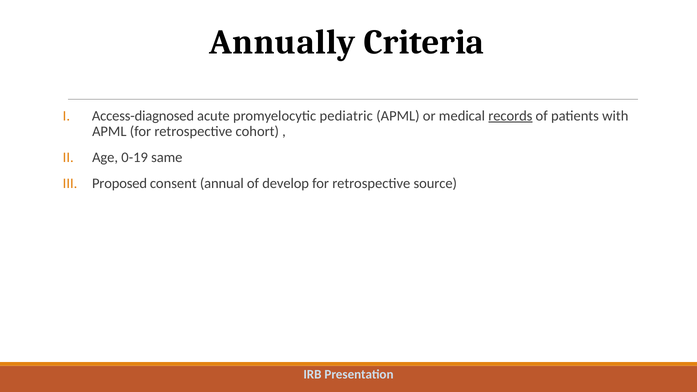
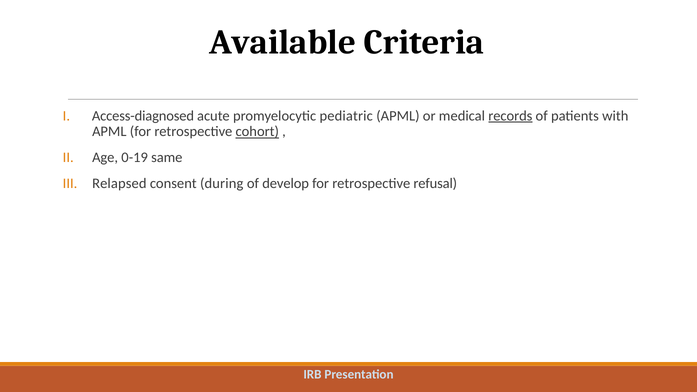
Annually: Annually -> Available
cohort underline: none -> present
Proposed: Proposed -> Relapsed
annual: annual -> during
source: source -> refusal
